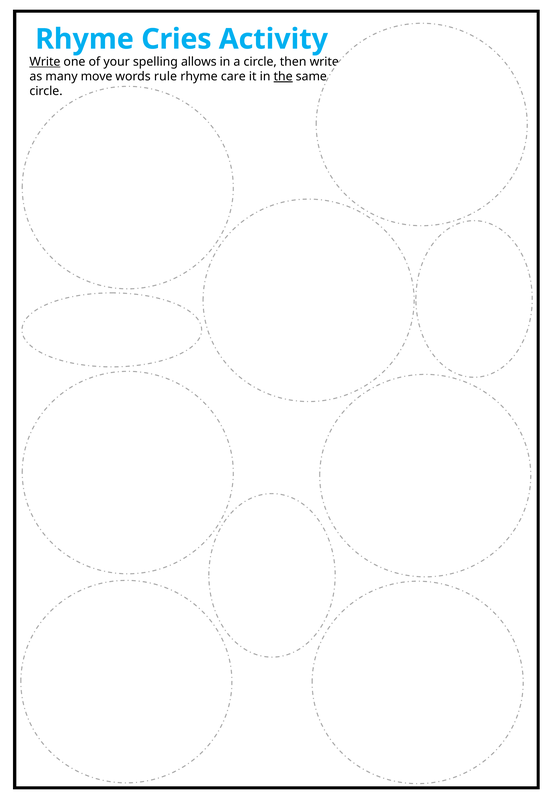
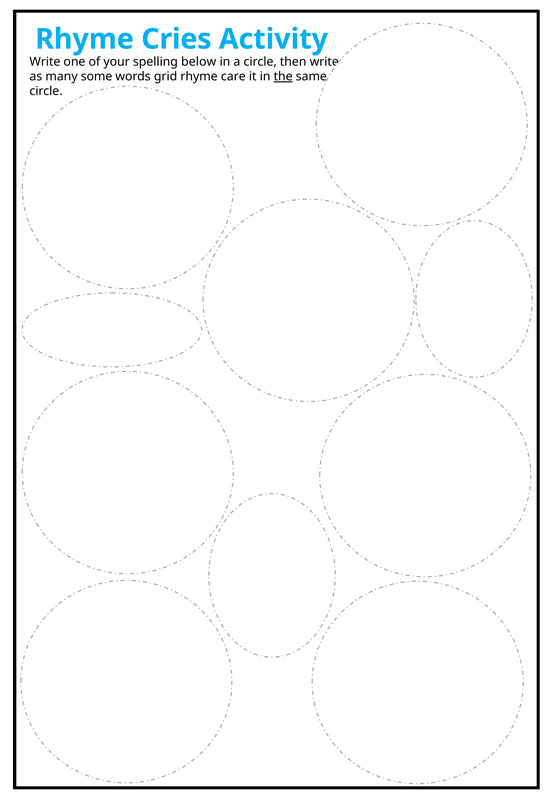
Write at (45, 62) underline: present -> none
allows: allows -> below
move: move -> some
rule: rule -> grid
